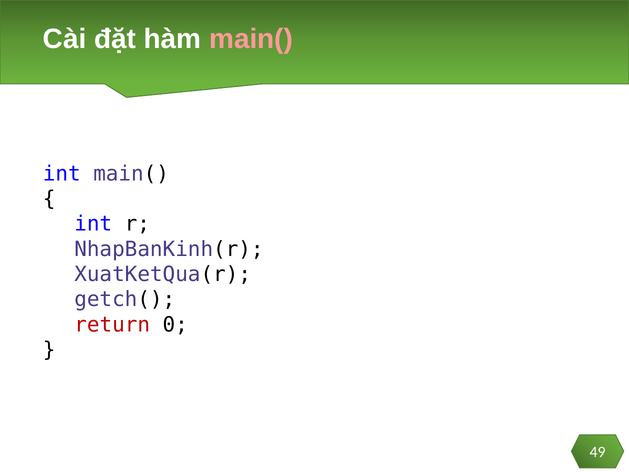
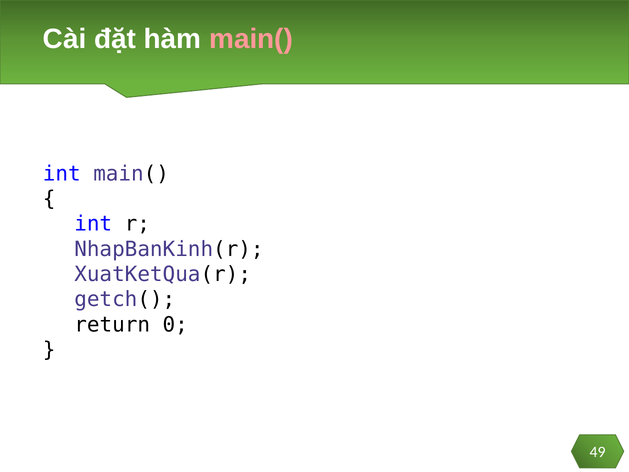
return colour: red -> black
